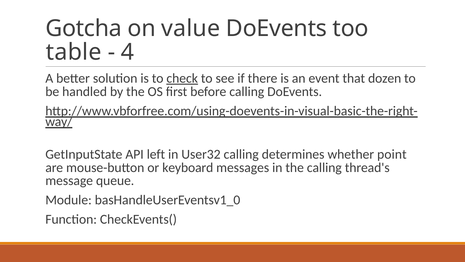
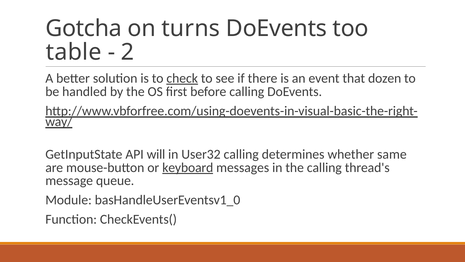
value: value -> turns
4: 4 -> 2
left: left -> will
point: point -> same
keyboard underline: none -> present
